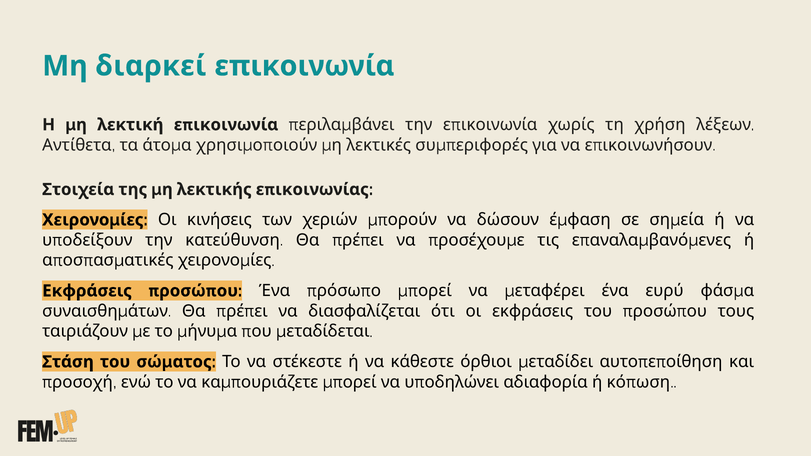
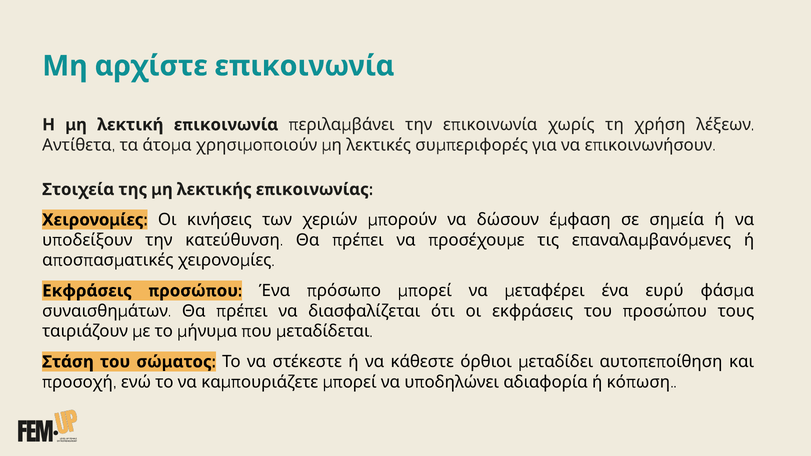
διαρκεί: διαρκεί -> αρχίστε
